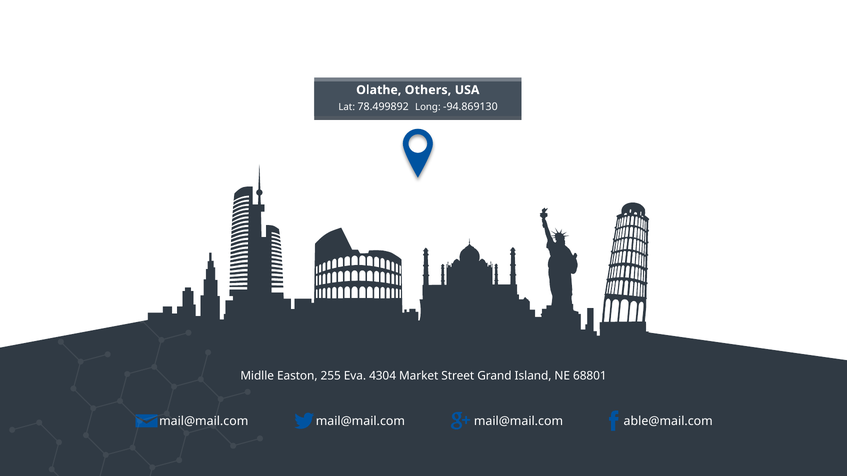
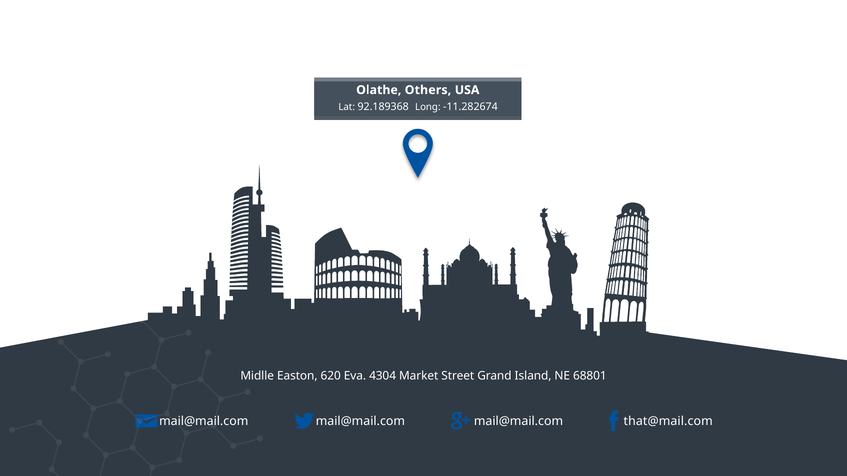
78.499892: 78.499892 -> 92.189368
-94.869130: -94.869130 -> -11.282674
255: 255 -> 620
able@mail.com: able@mail.com -> that@mail.com
